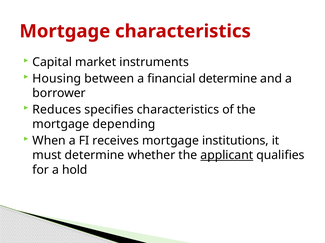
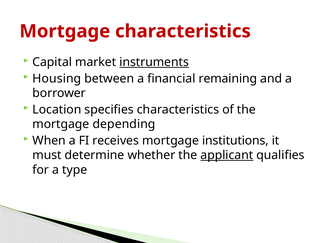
instruments underline: none -> present
financial determine: determine -> remaining
Reduces: Reduces -> Location
hold: hold -> type
